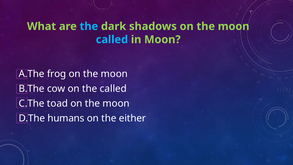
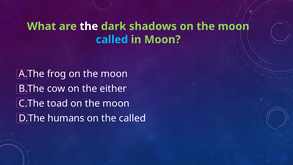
the at (89, 26) colour: light blue -> white
the called: called -> either
the either: either -> called
